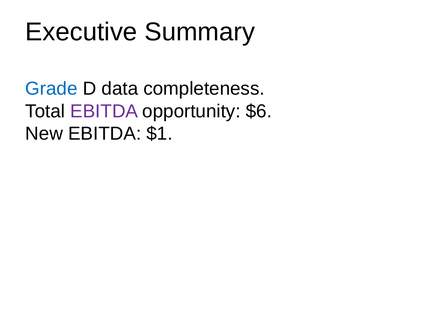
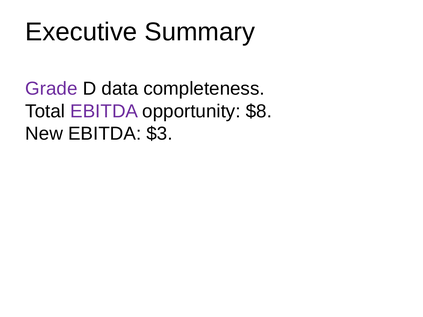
Grade colour: blue -> purple
$6: $6 -> $8
$1: $1 -> $3
